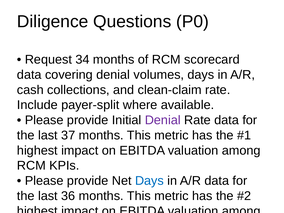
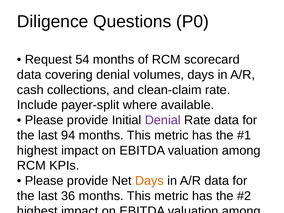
34: 34 -> 54
37: 37 -> 94
Days at (149, 181) colour: blue -> orange
